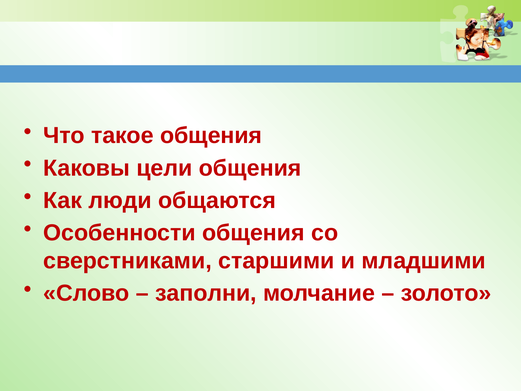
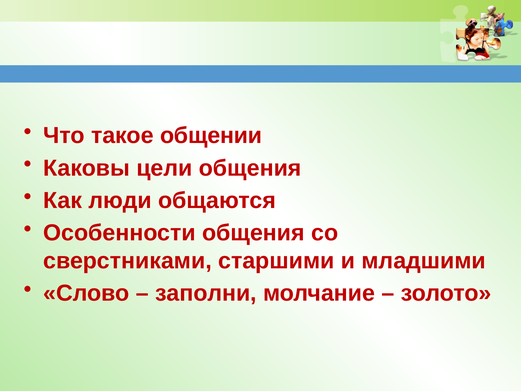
такое общения: общения -> общении
